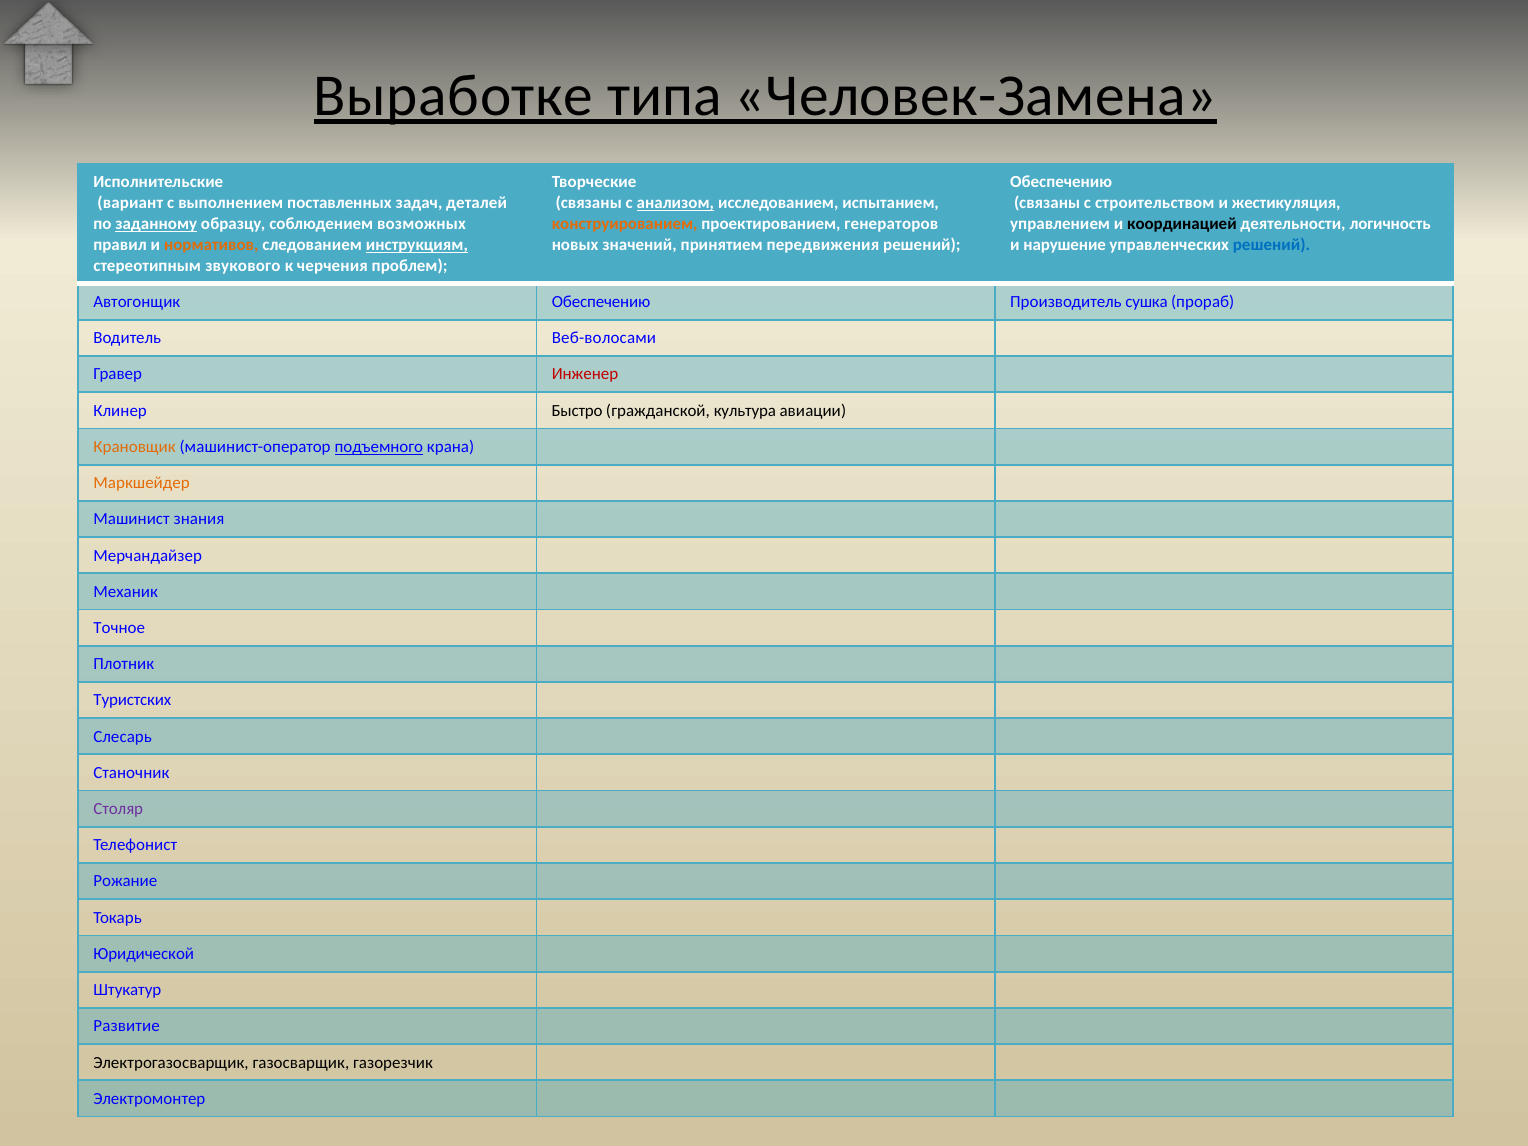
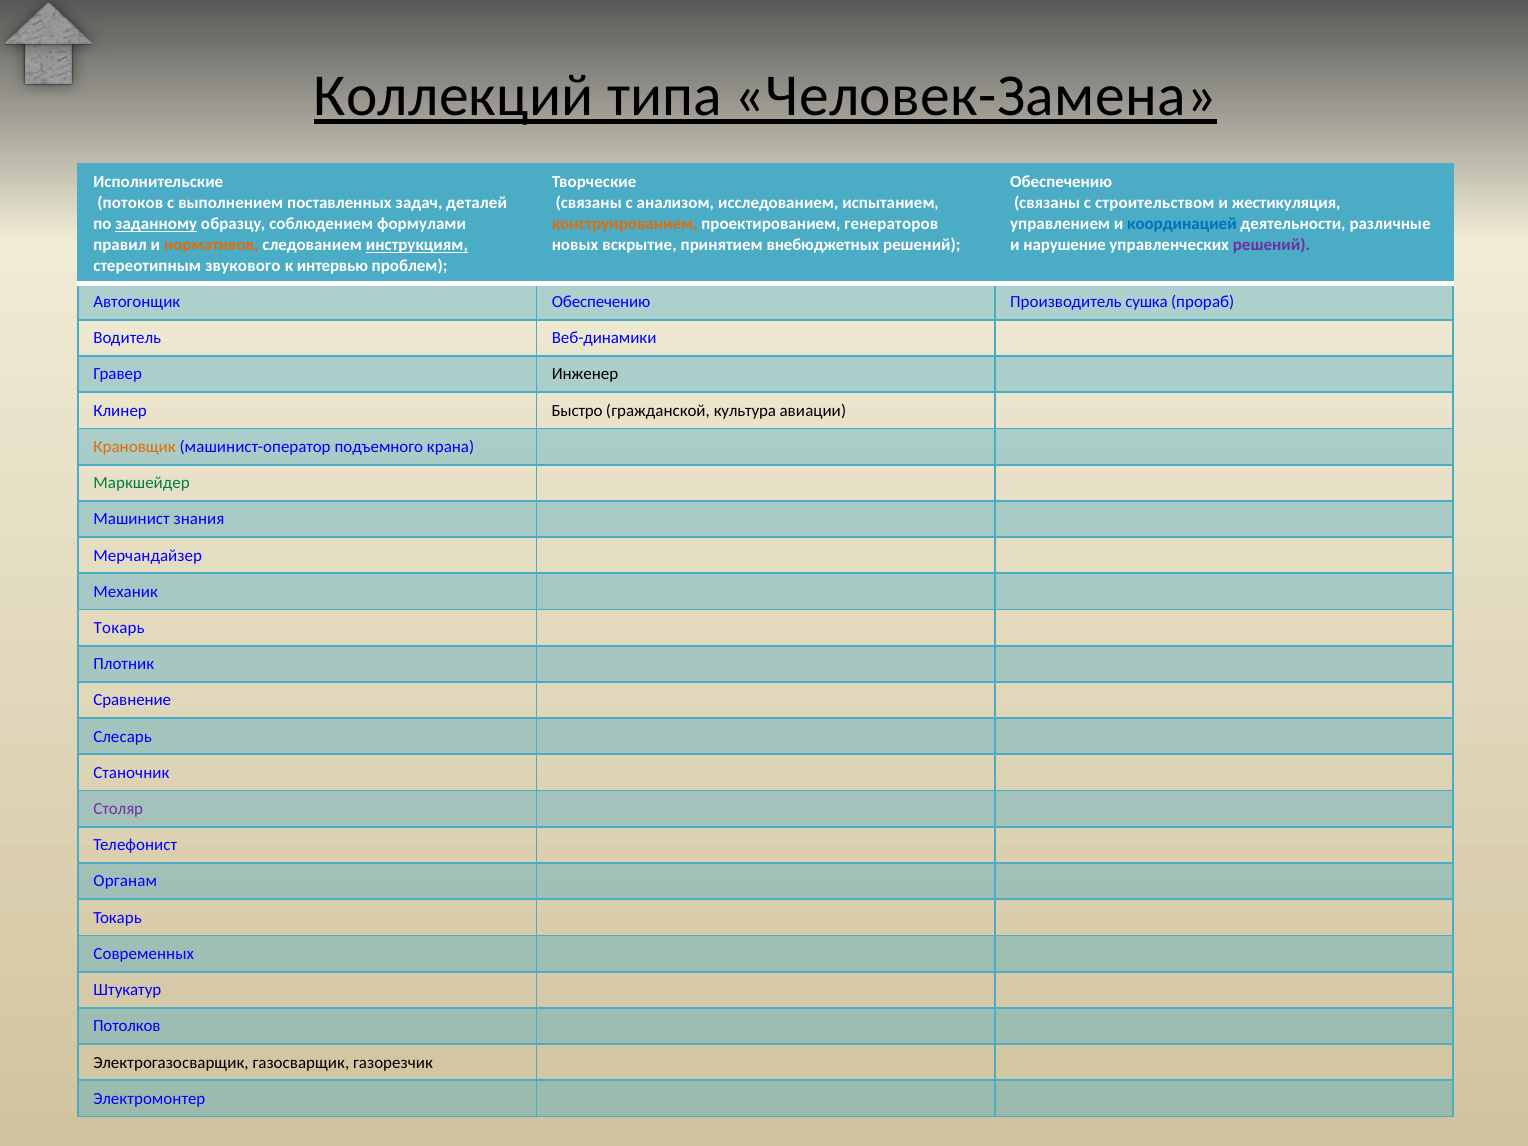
Выработке: Выработке -> Коллекций
вариант: вариант -> потоков
анализом underline: present -> none
возможных: возможных -> формулами
координацией colour: black -> blue
логичность: логичность -> различные
значений: значений -> вскрытие
передвижения: передвижения -> внебюджетных
решений at (1272, 245) colour: blue -> purple
черчения: черчения -> интервью
Веб-волосами: Веб-волосами -> Веб-динамики
Инженер colour: red -> black
подъемного underline: present -> none
Маркшейдер colour: orange -> green
Точное at (119, 628): Точное -> Токарь
Туристских: Туристских -> Сравнение
Рожание: Рожание -> Органам
Юридической: Юридической -> Современных
Развитие: Развитие -> Потолков
